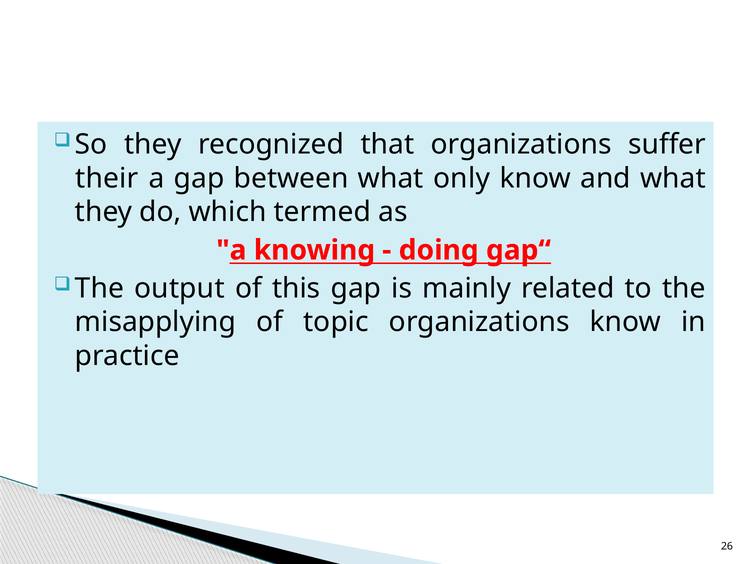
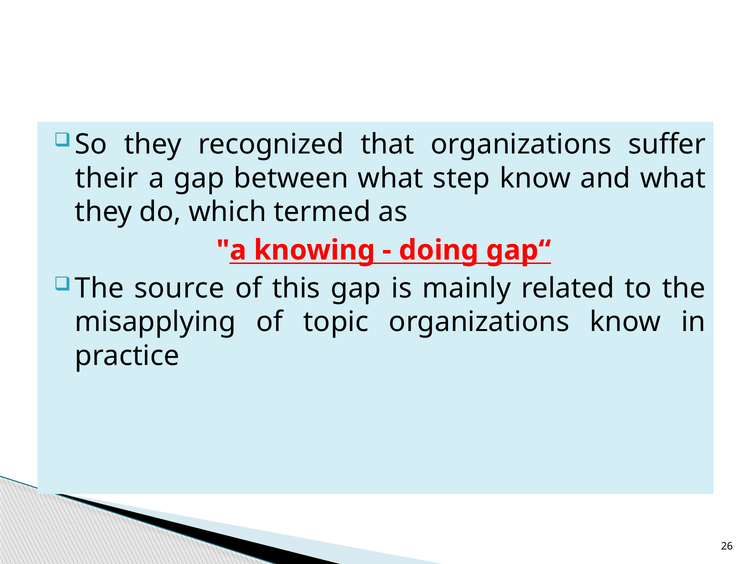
only: only -> step
output: output -> source
